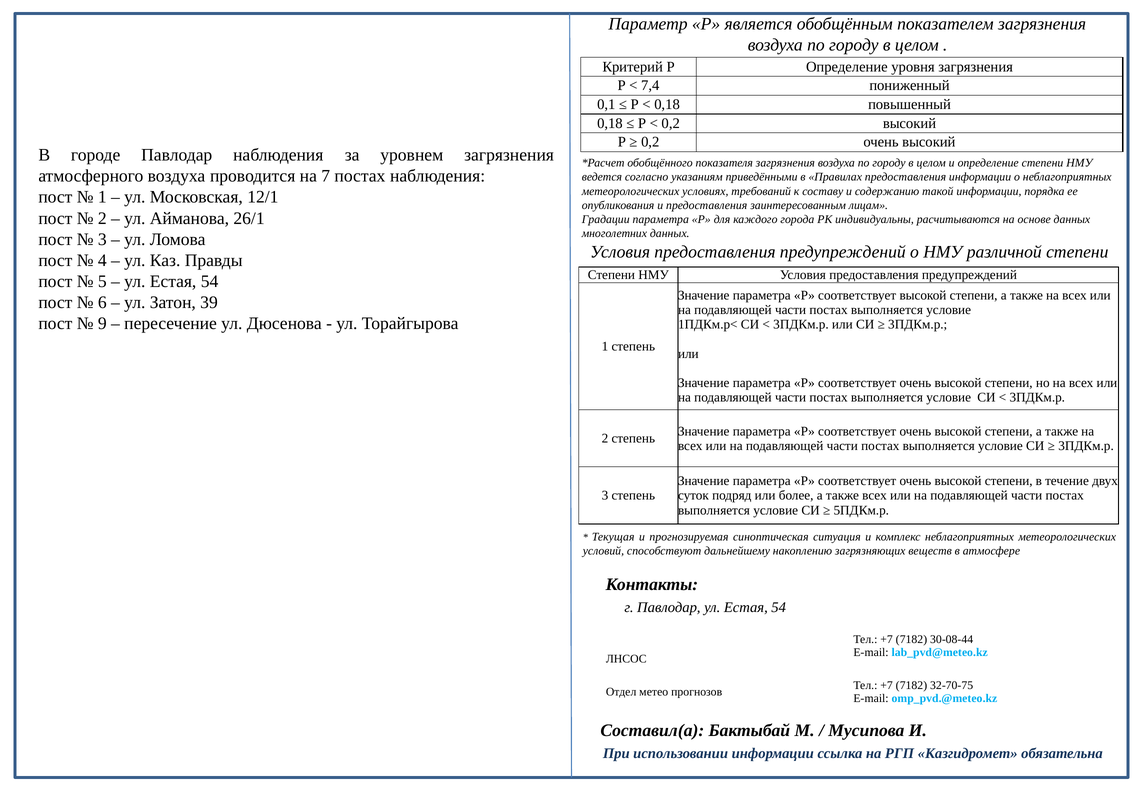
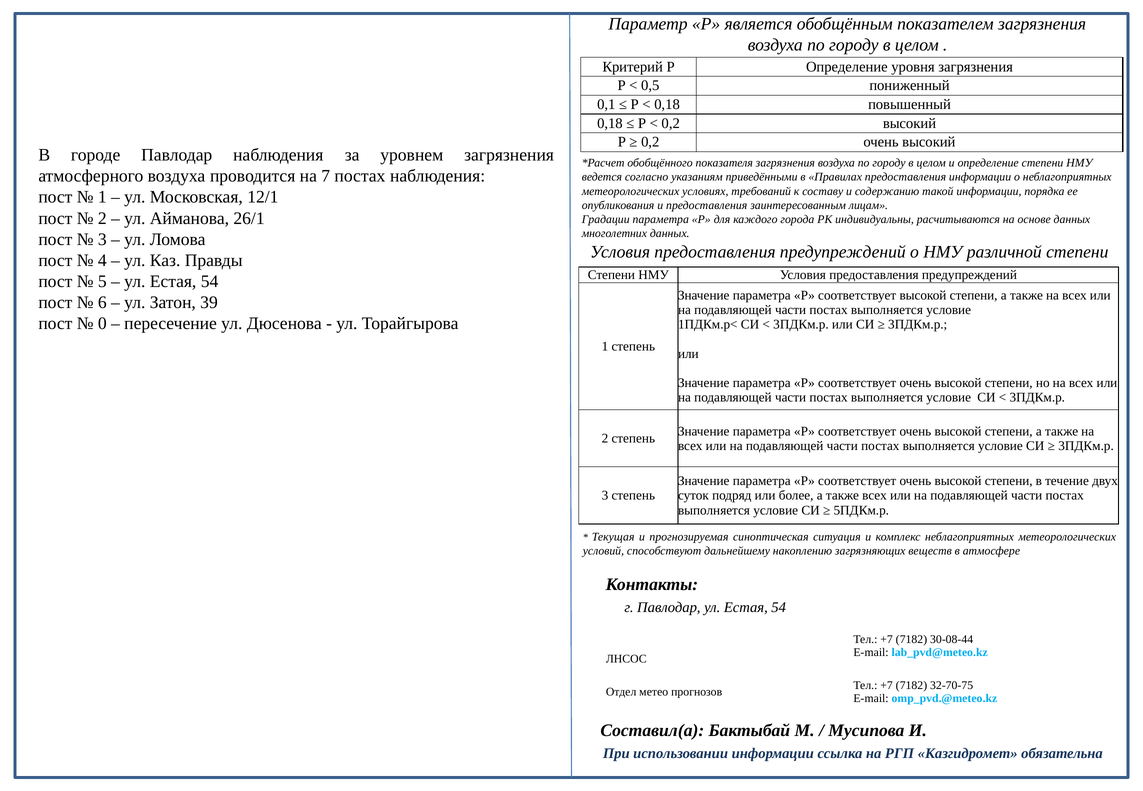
7,4: 7,4 -> 0,5
9: 9 -> 0
